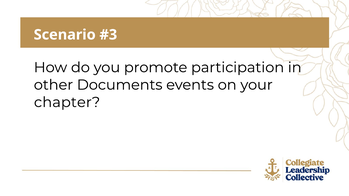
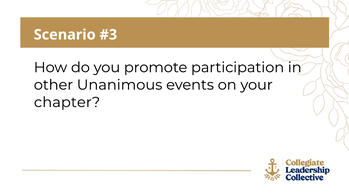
Documents: Documents -> Unanimous
